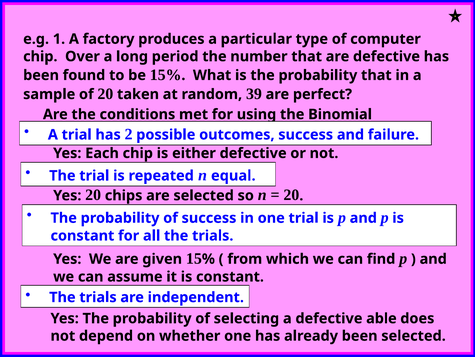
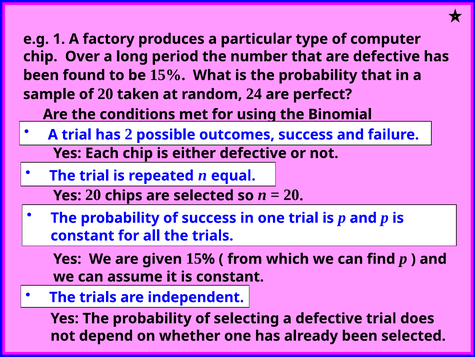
39: 39 -> 24
defective able: able -> trial
